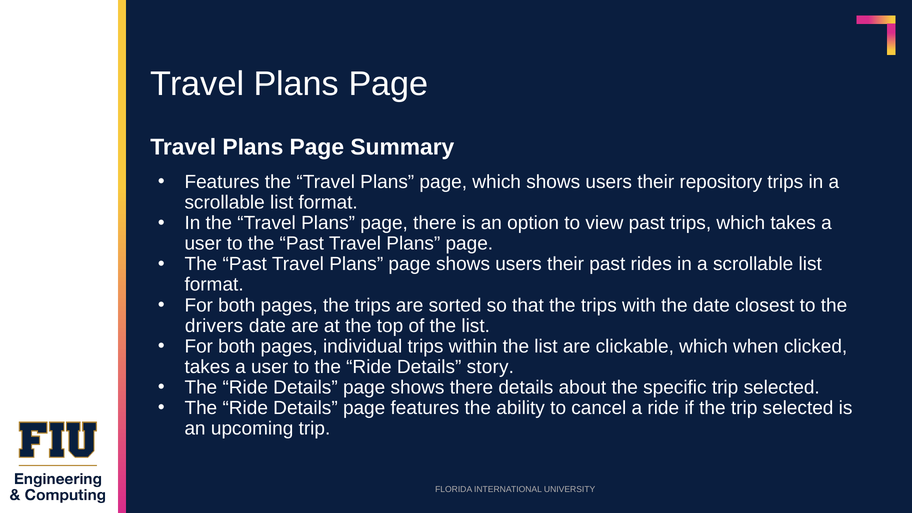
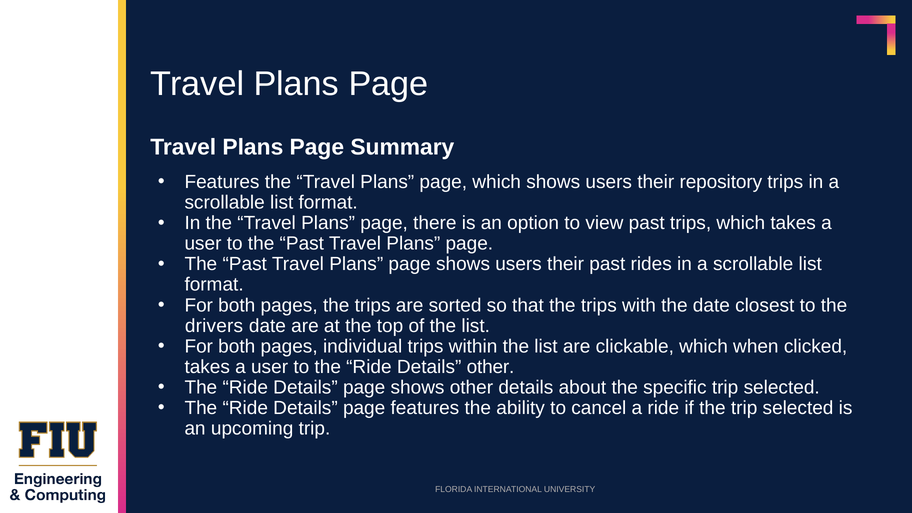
Details story: story -> other
shows there: there -> other
